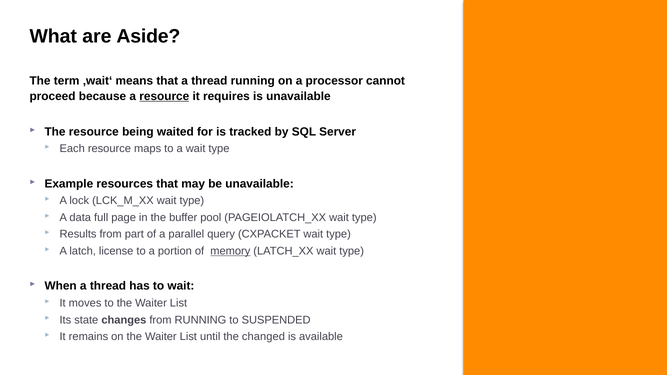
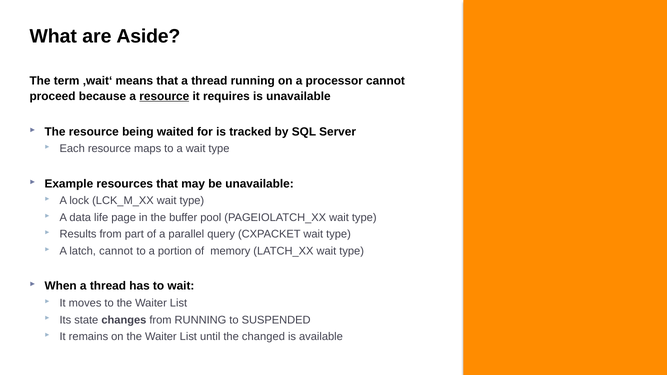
full: full -> life
latch license: license -> cannot
memory underline: present -> none
